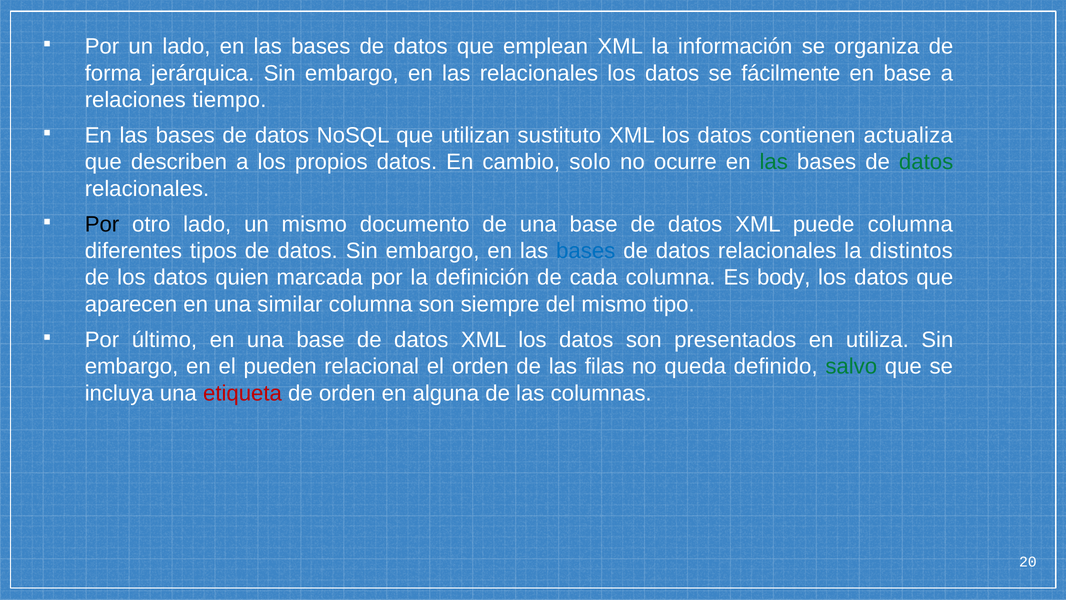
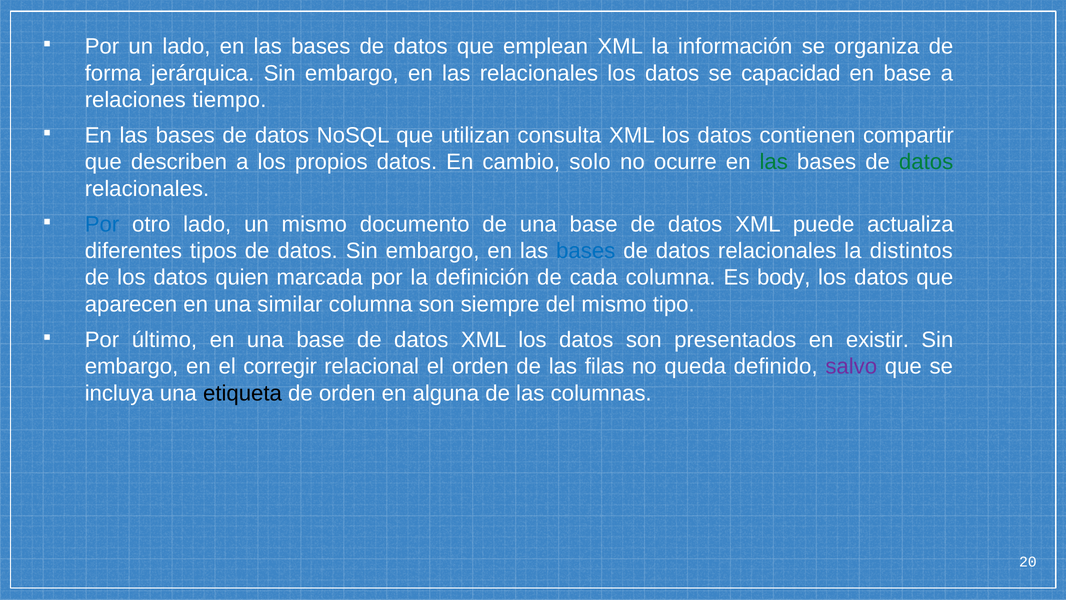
fácilmente: fácilmente -> capacidad
sustituto: sustituto -> consulta
actualiza: actualiza -> compartir
Por at (102, 224) colour: black -> blue
puede columna: columna -> actualiza
utiliza: utiliza -> existir
pueden: pueden -> corregir
salvo colour: green -> purple
etiqueta colour: red -> black
